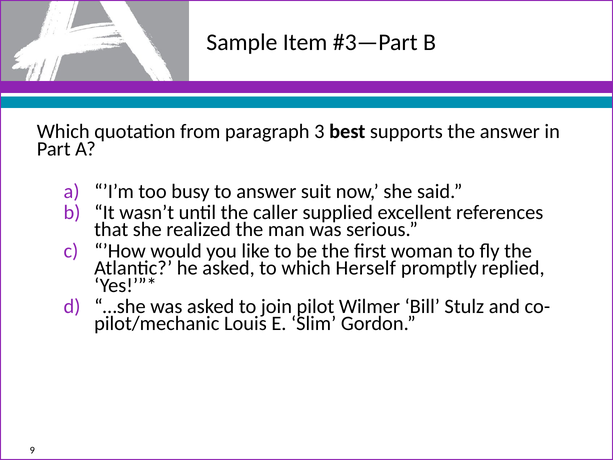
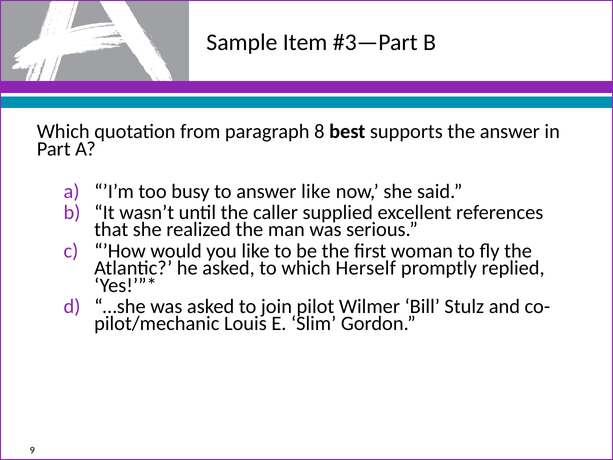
3: 3 -> 8
answer suit: suit -> like
